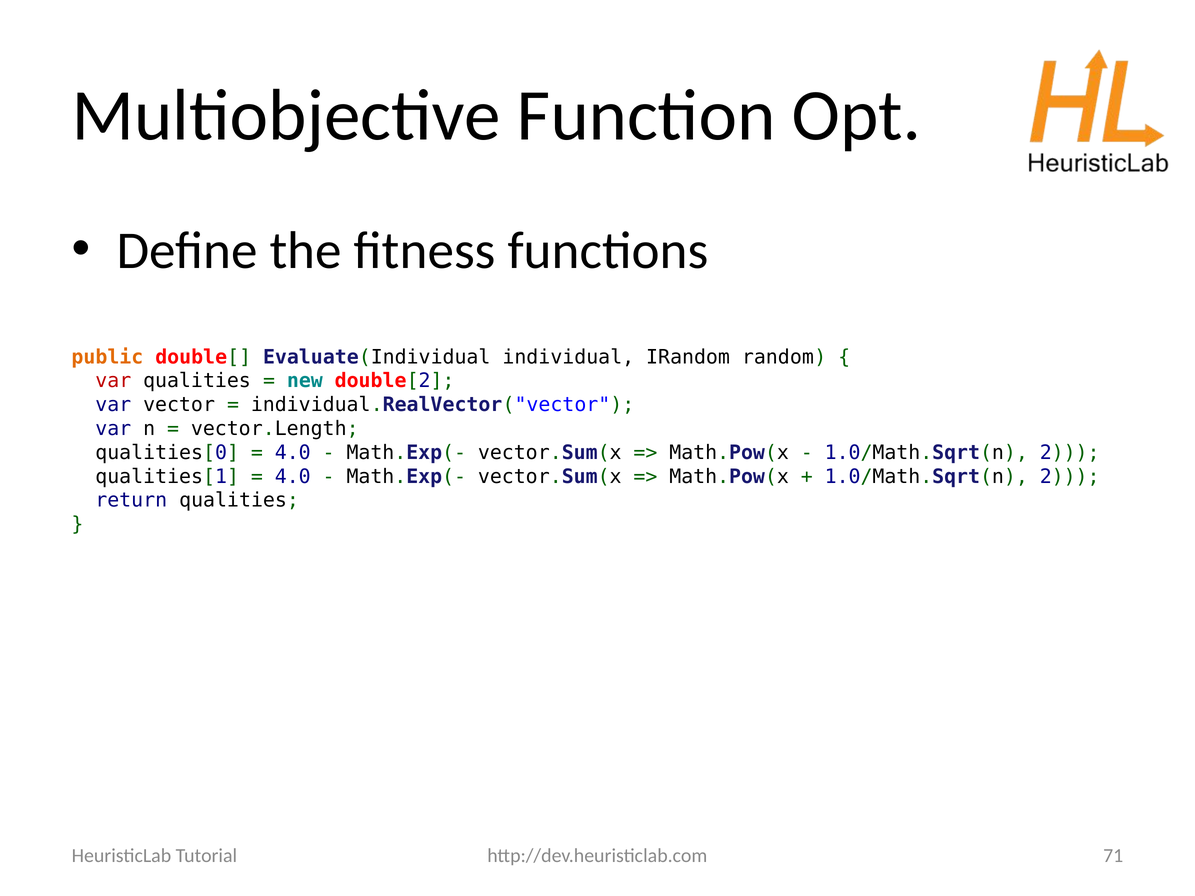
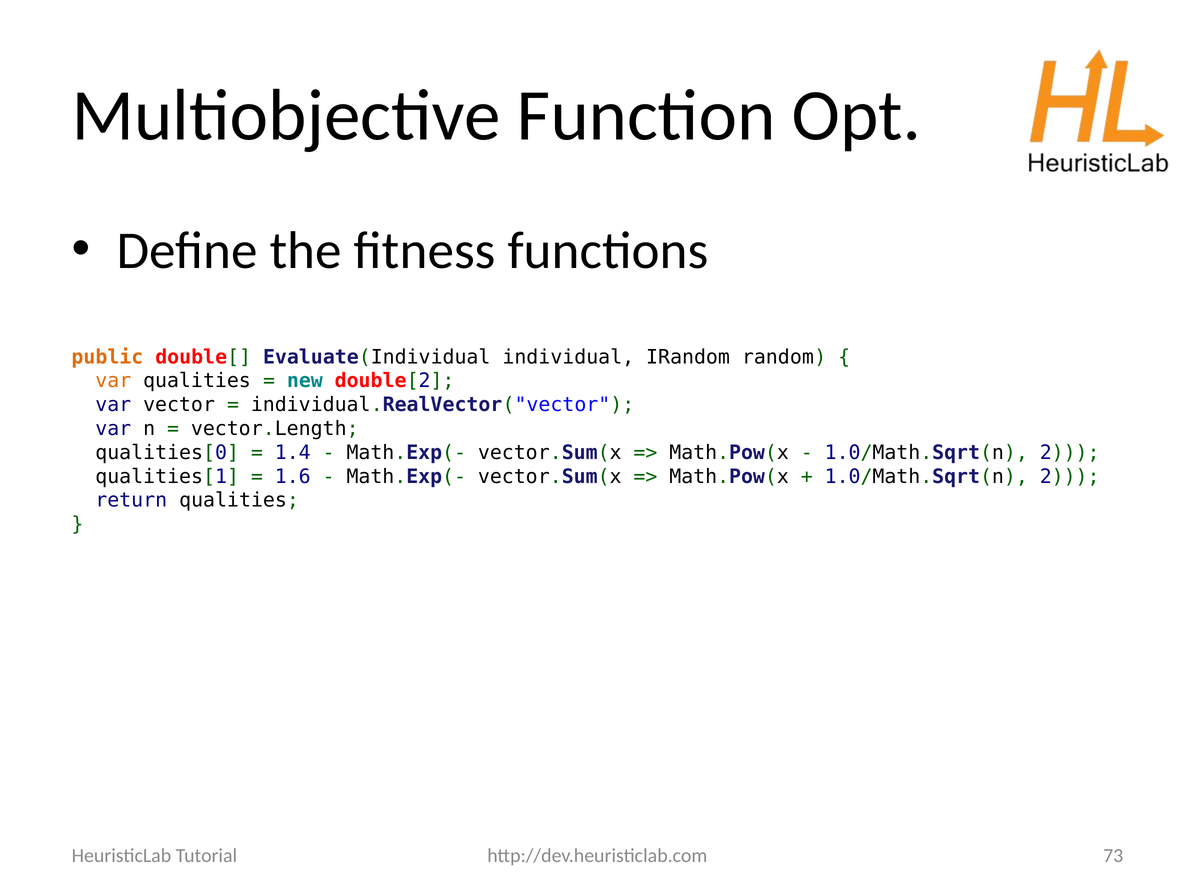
var at (113, 381) colour: red -> orange
4.0 at (293, 453): 4.0 -> 1.4
4.0 at (293, 477): 4.0 -> 1.6
71: 71 -> 73
